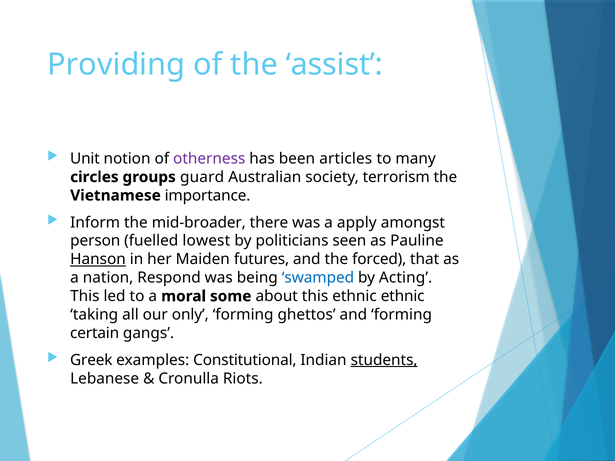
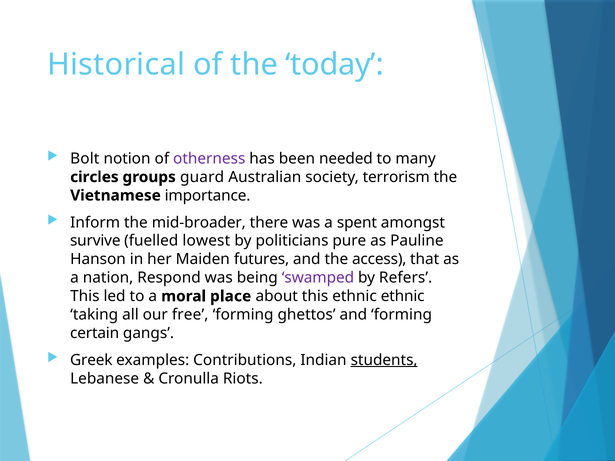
Providing: Providing -> Historical
assist: assist -> today
Unit: Unit -> Bolt
articles: articles -> needed
apply: apply -> spent
person: person -> survive
seen: seen -> pure
Hanson underline: present -> none
forced: forced -> access
swamped colour: blue -> purple
Acting: Acting -> Refers
some: some -> place
only: only -> free
Constitutional: Constitutional -> Contributions
